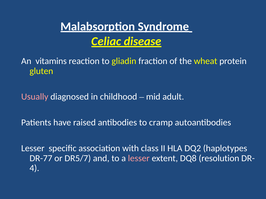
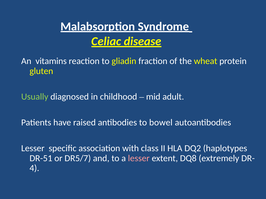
Usually colour: pink -> light green
cramp: cramp -> bowel
DR-77: DR-77 -> DR-51
resolution: resolution -> extremely
